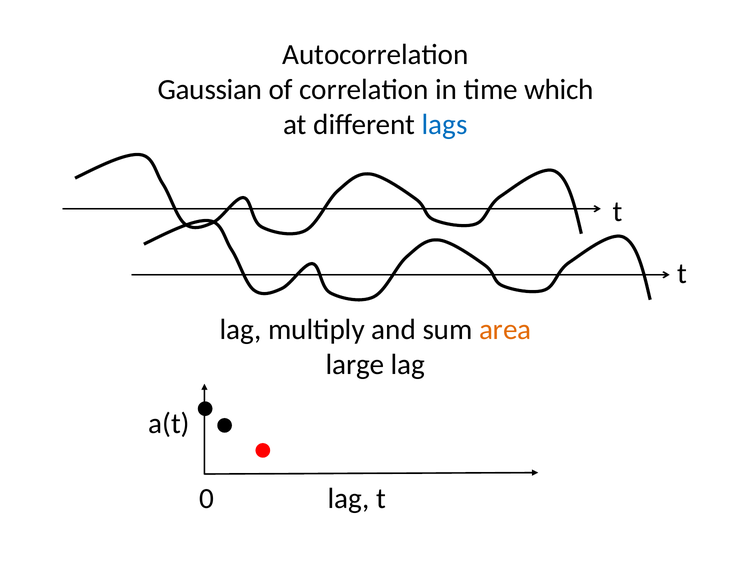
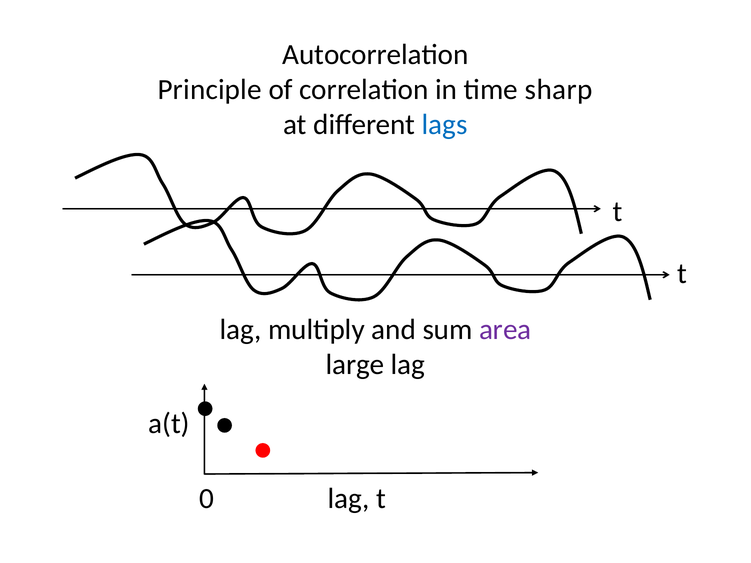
Gaussian: Gaussian -> Principle
which: which -> sharp
area colour: orange -> purple
